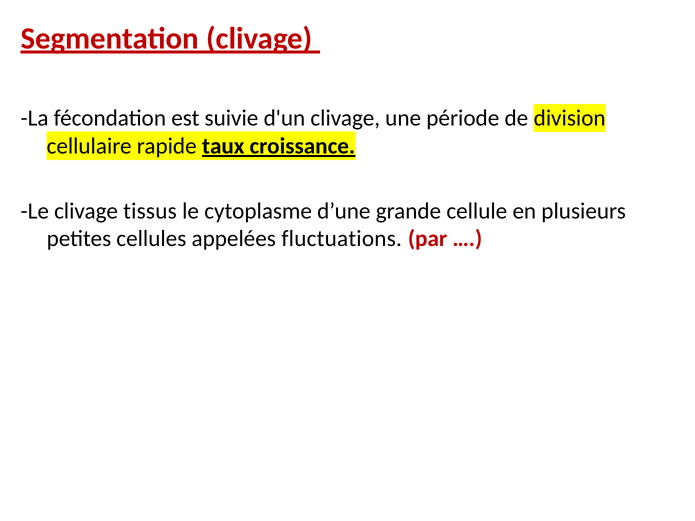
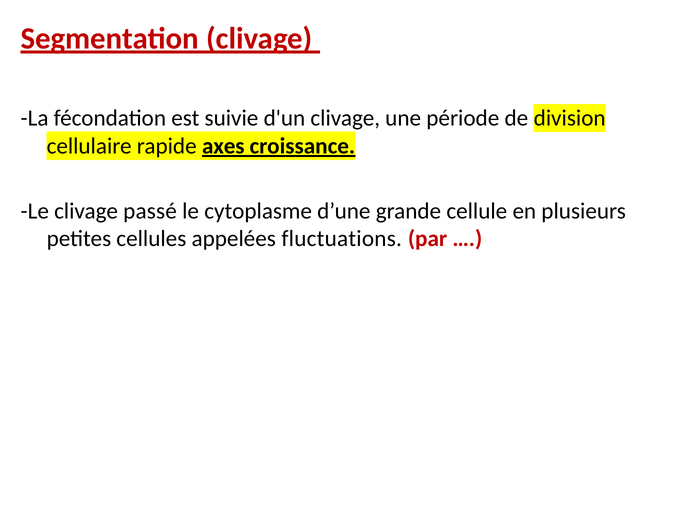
taux: taux -> axes
tissus: tissus -> passé
